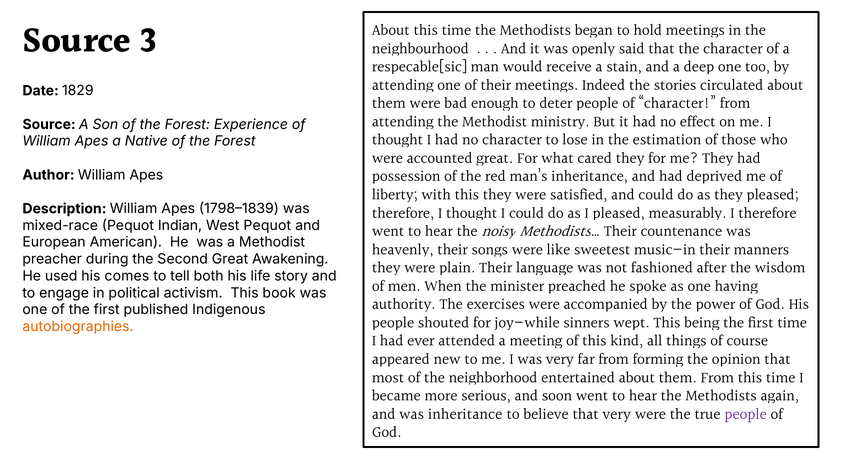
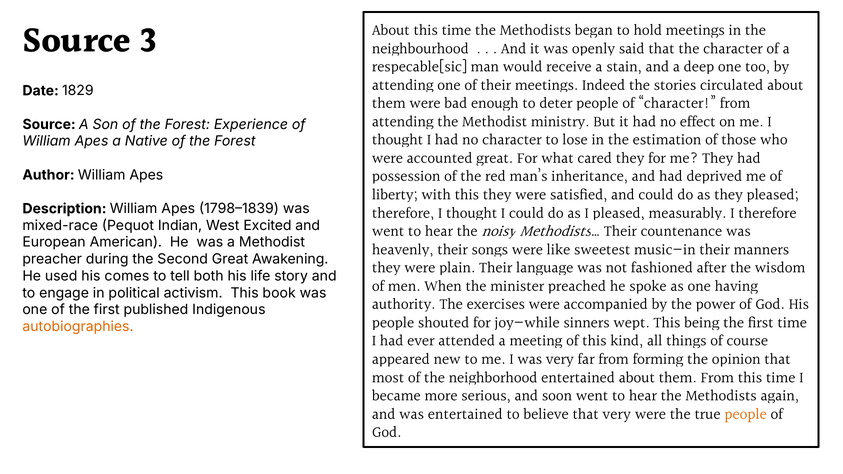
West Pequot: Pequot -> Excited
was inheritance: inheritance -> entertained
people at (746, 415) colour: purple -> orange
